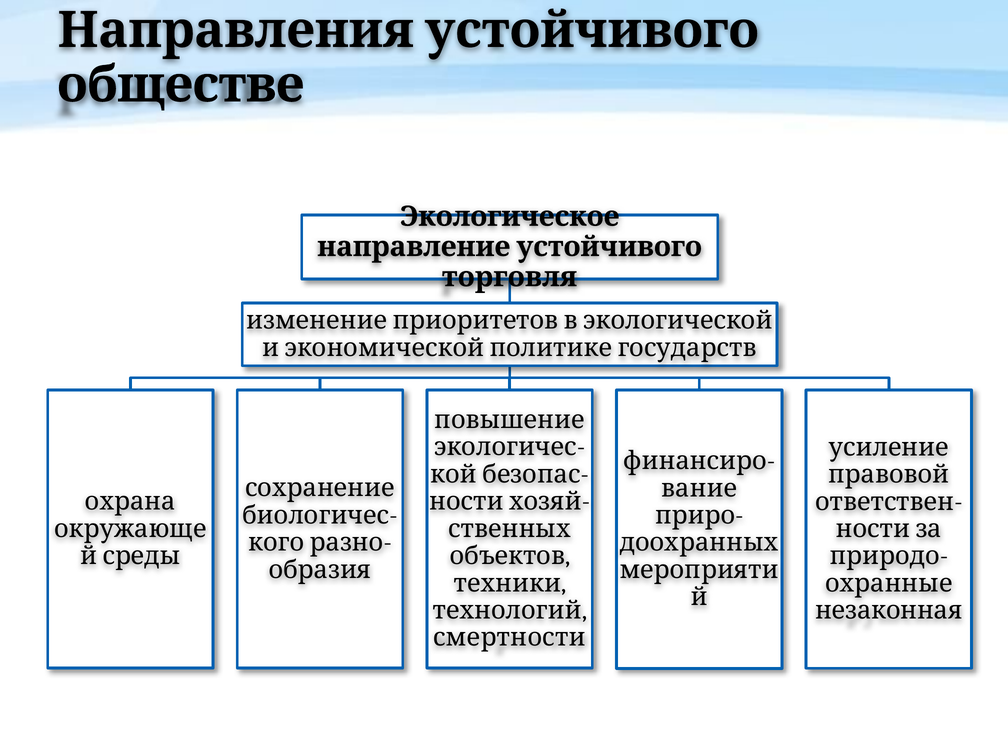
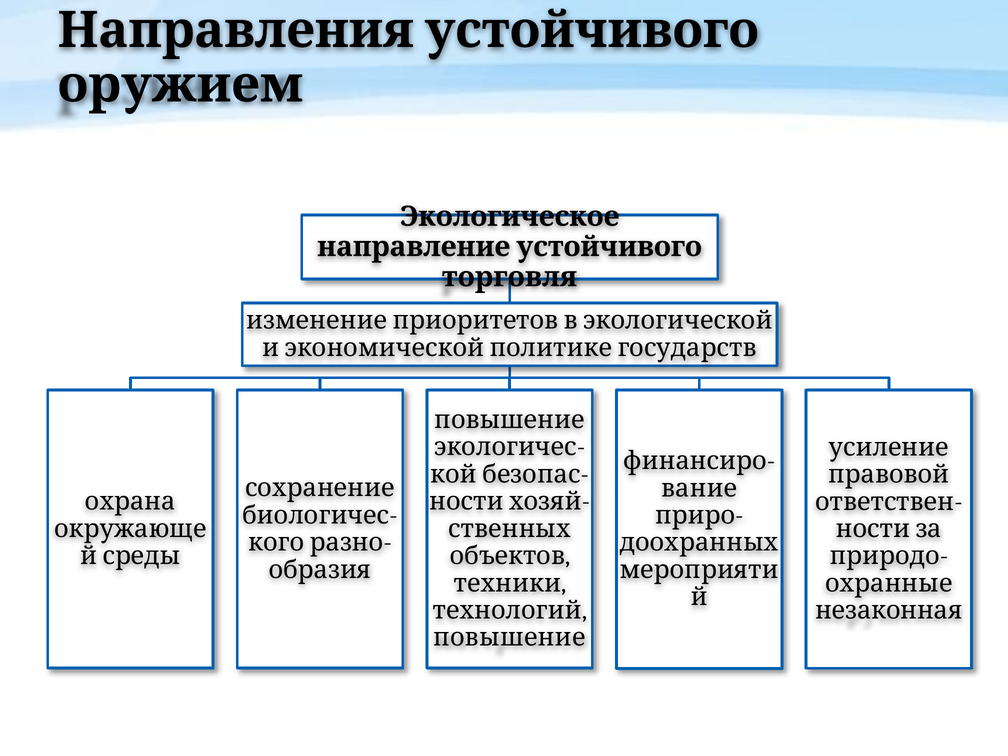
обществе: обществе -> оружием
смертности at (509, 638): смертности -> повышение
